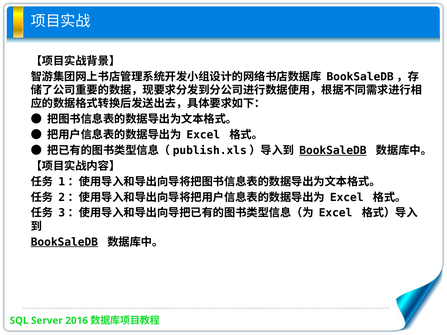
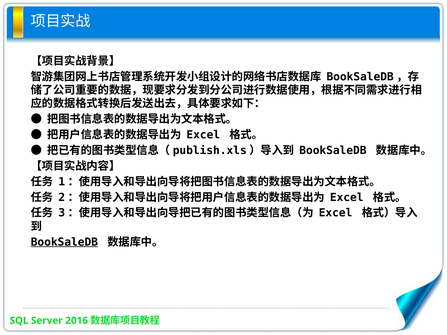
BookSaleDB at (333, 151) underline: present -> none
